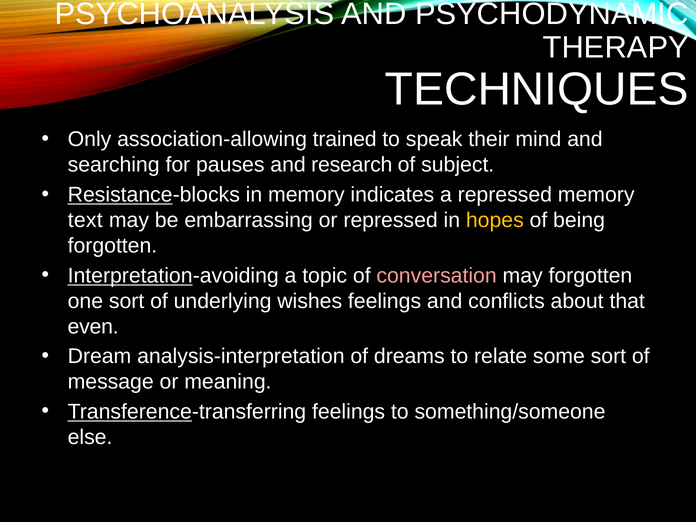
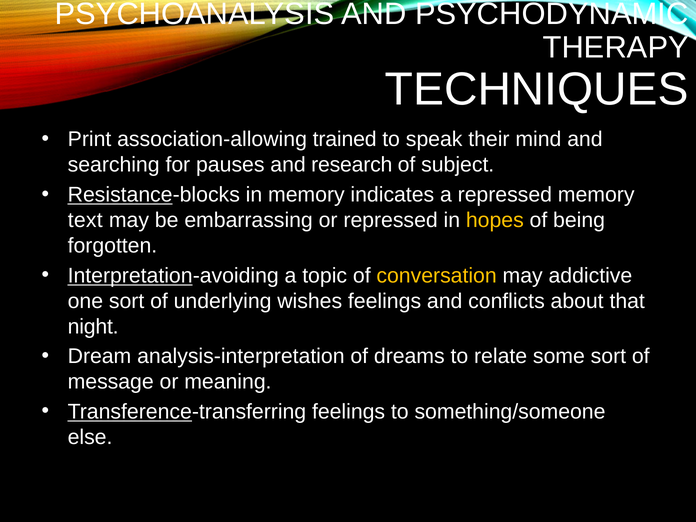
Only: Only -> Print
conversation colour: pink -> yellow
may forgotten: forgotten -> addictive
even: even -> night
